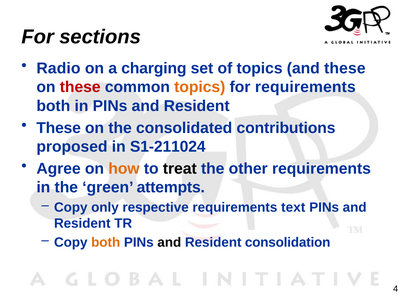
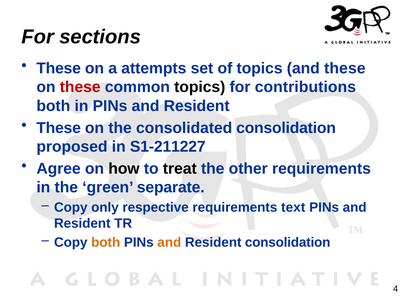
Radio at (58, 68): Radio -> These
charging: charging -> attempts
topics at (200, 87) colour: orange -> black
for requirements: requirements -> contributions
consolidated contributions: contributions -> consolidation
S1-211024: S1-211024 -> S1-211227
how colour: orange -> black
attempts: attempts -> separate
and at (169, 242) colour: black -> orange
